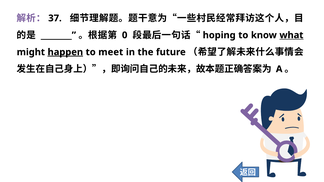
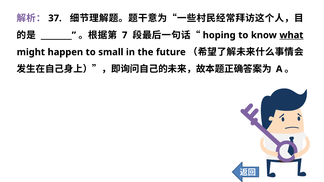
0: 0 -> 7
happen underline: present -> none
meet: meet -> small
